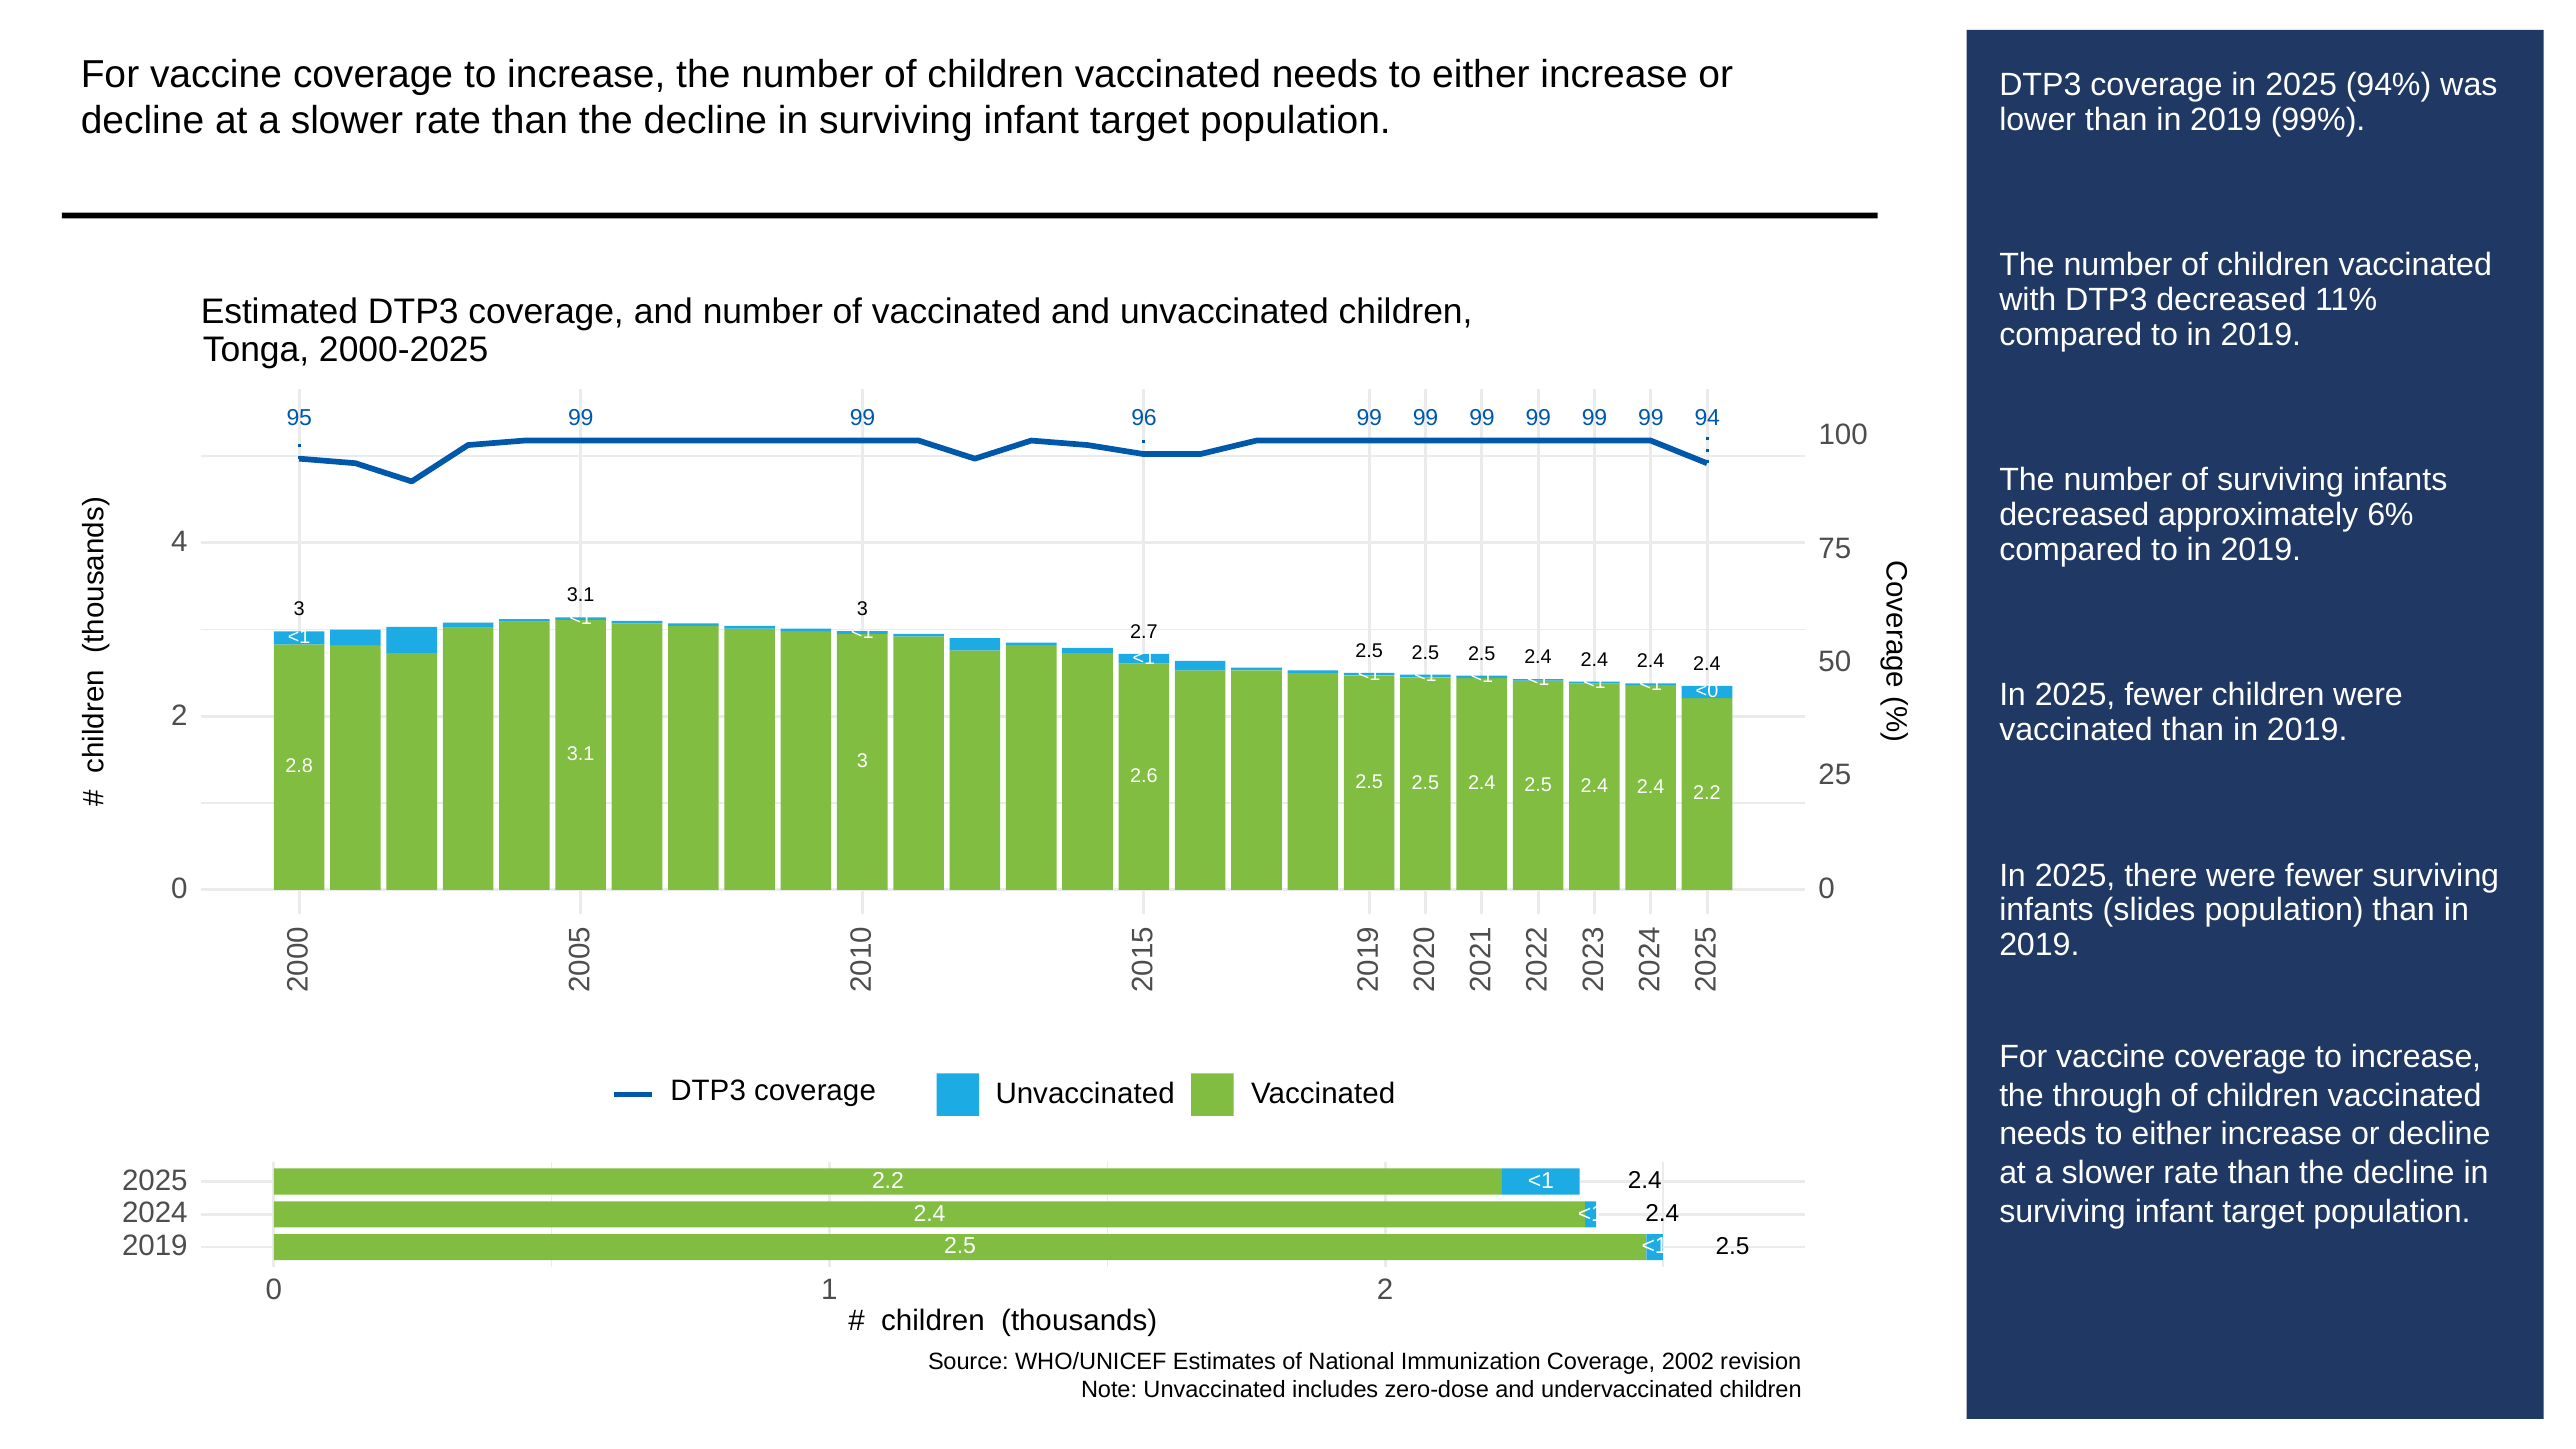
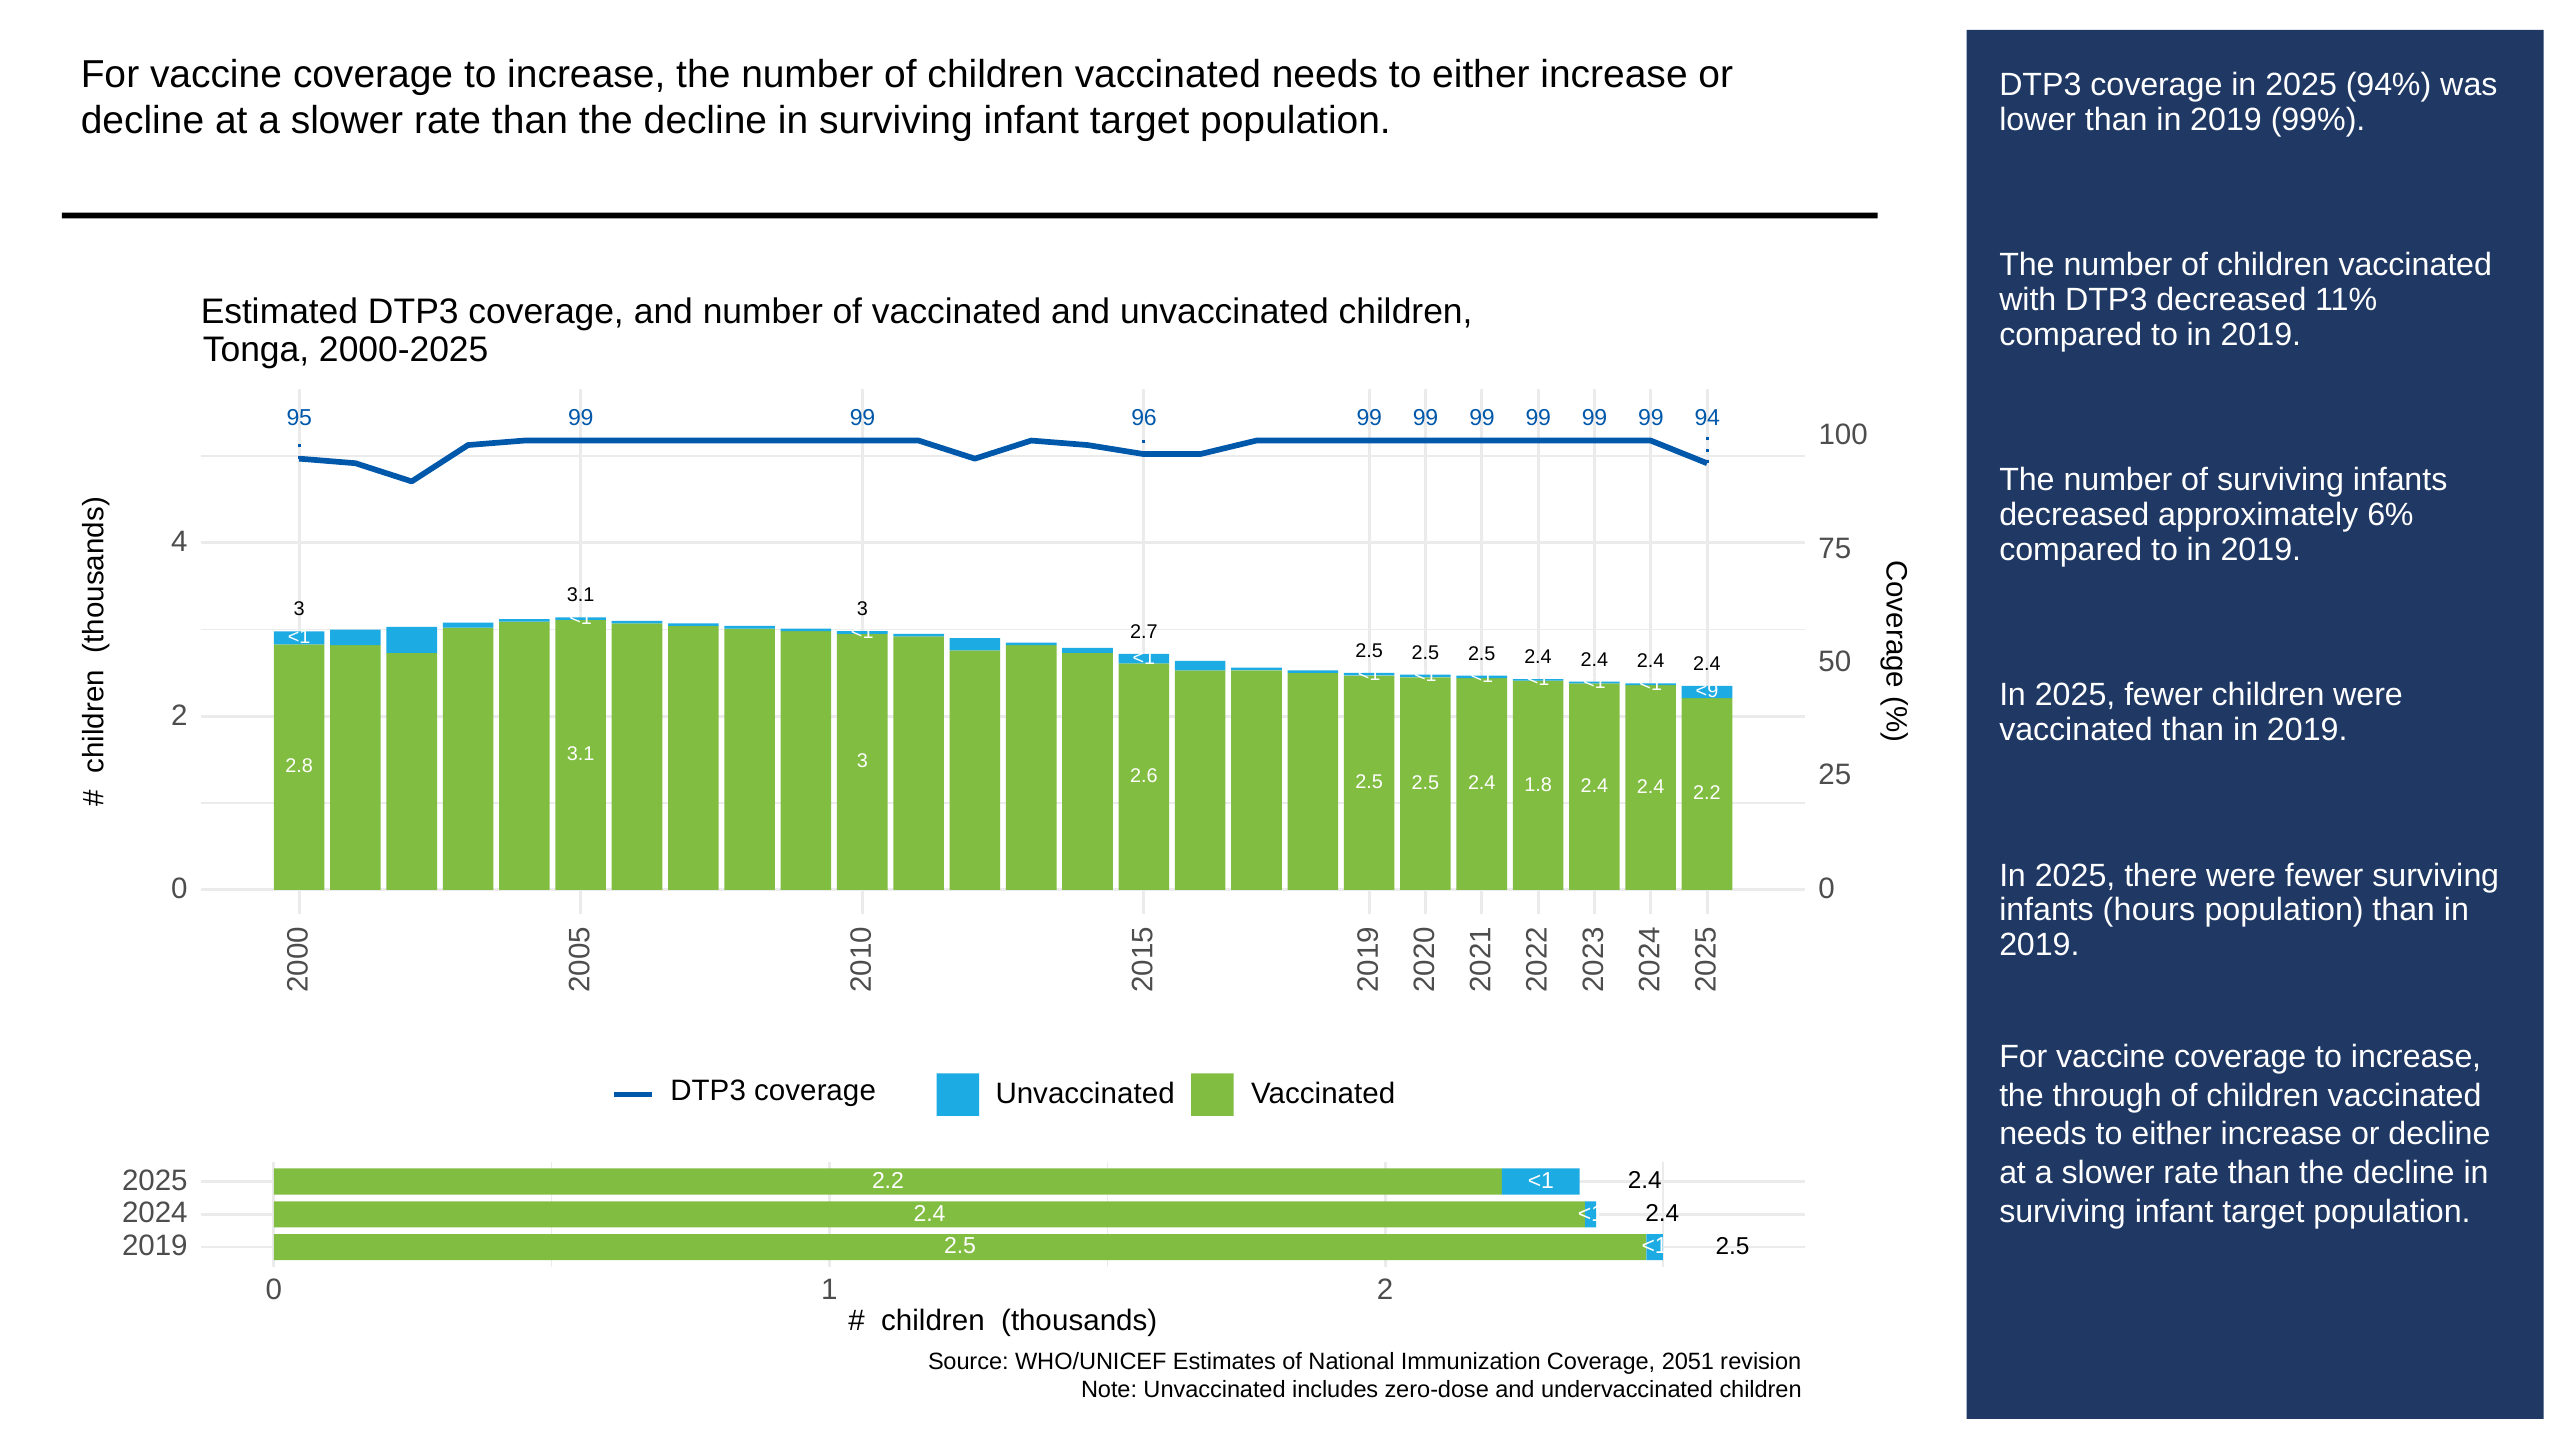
<0: <0 -> <9
2.5 at (1538, 785): 2.5 -> 1.8
slides: slides -> hours
2002: 2002 -> 2051
